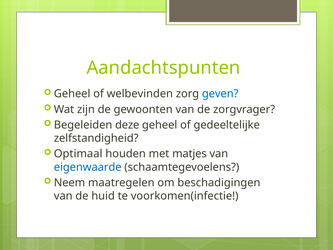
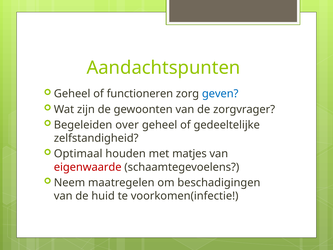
welbevinden: welbevinden -> functioneren
deze: deze -> over
eigenwaarde colour: blue -> red
